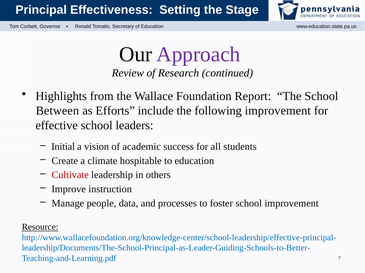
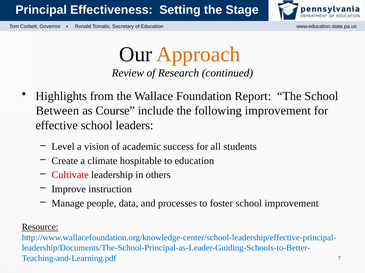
Approach colour: purple -> orange
Efforts: Efforts -> Course
Initial: Initial -> Level
